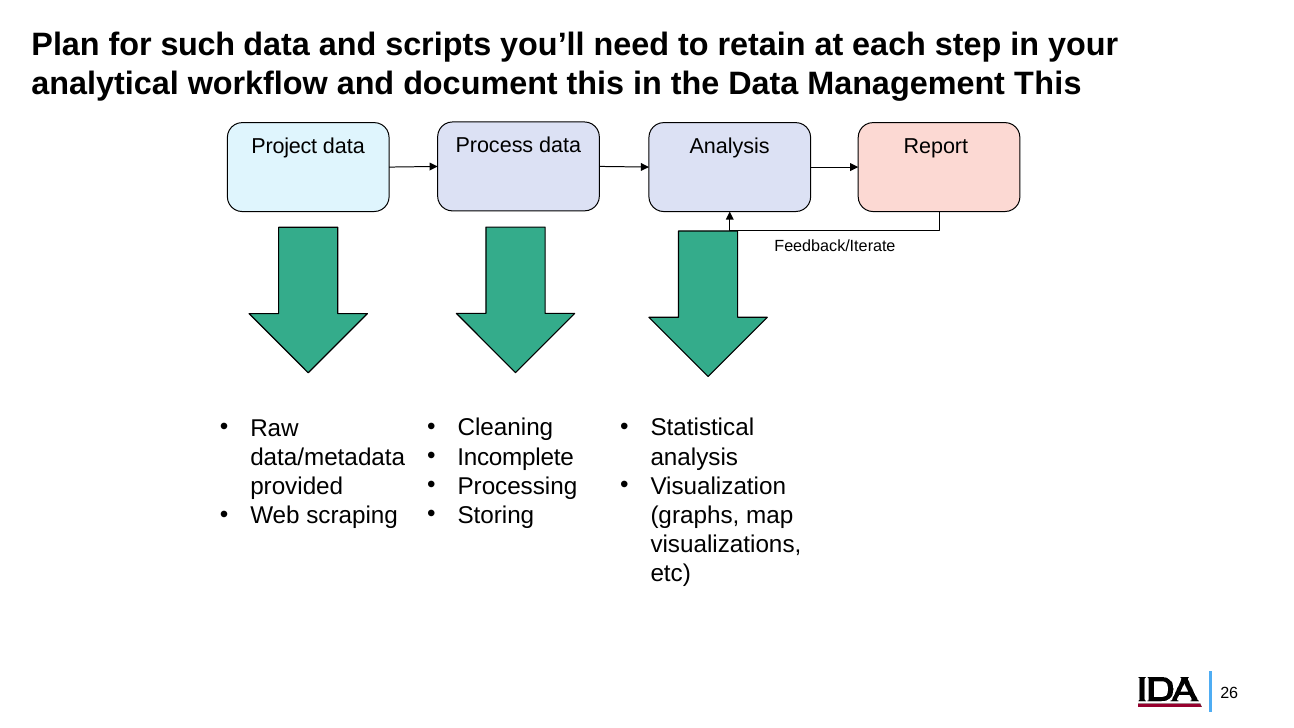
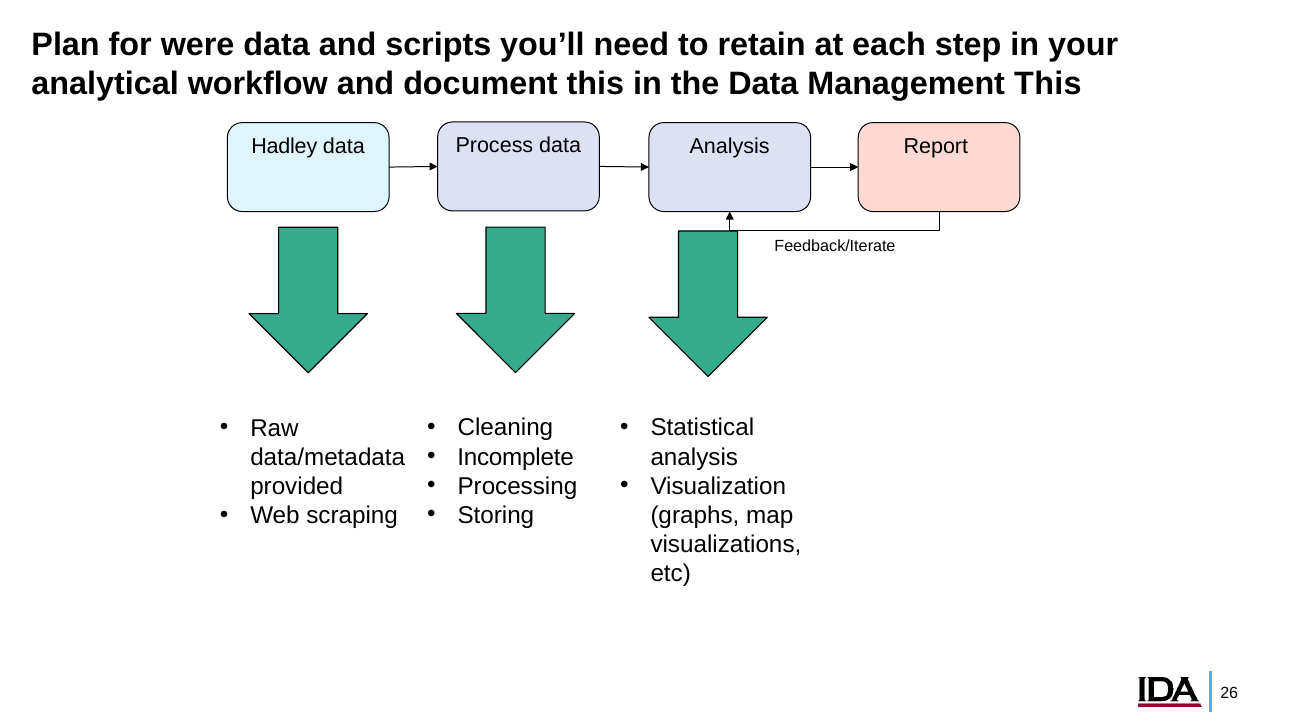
such: such -> were
Project: Project -> Hadley
